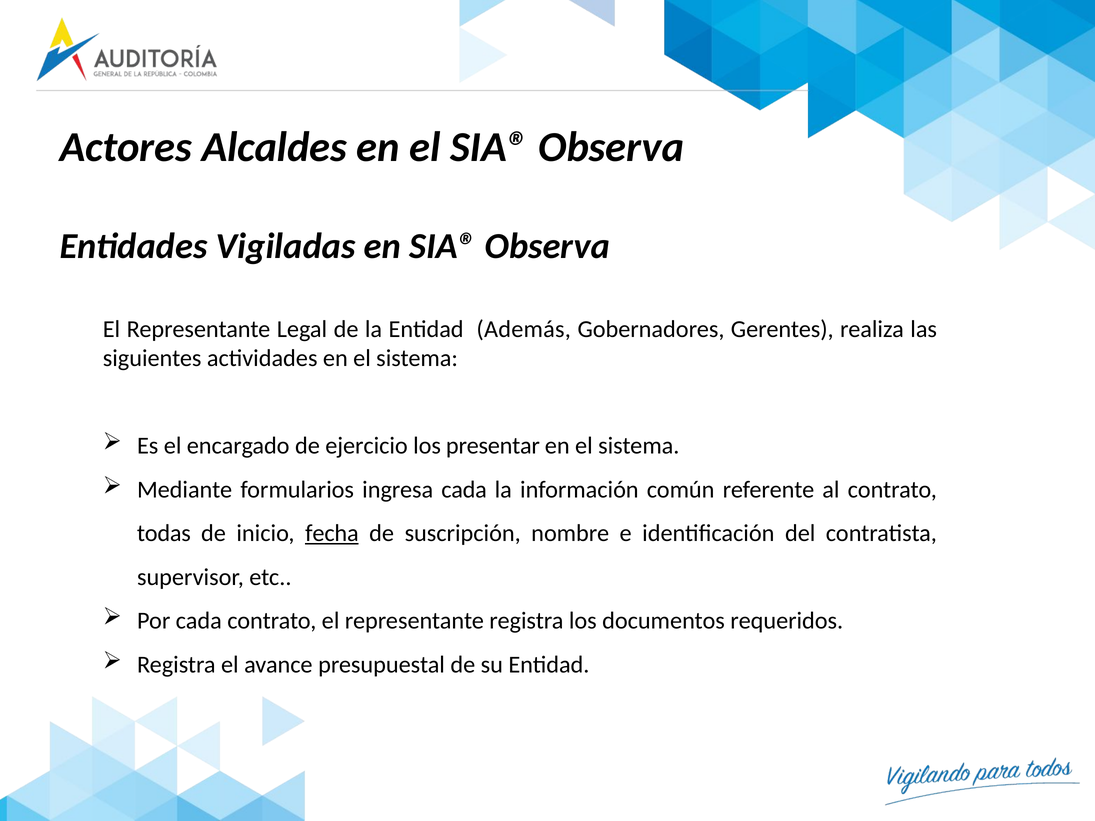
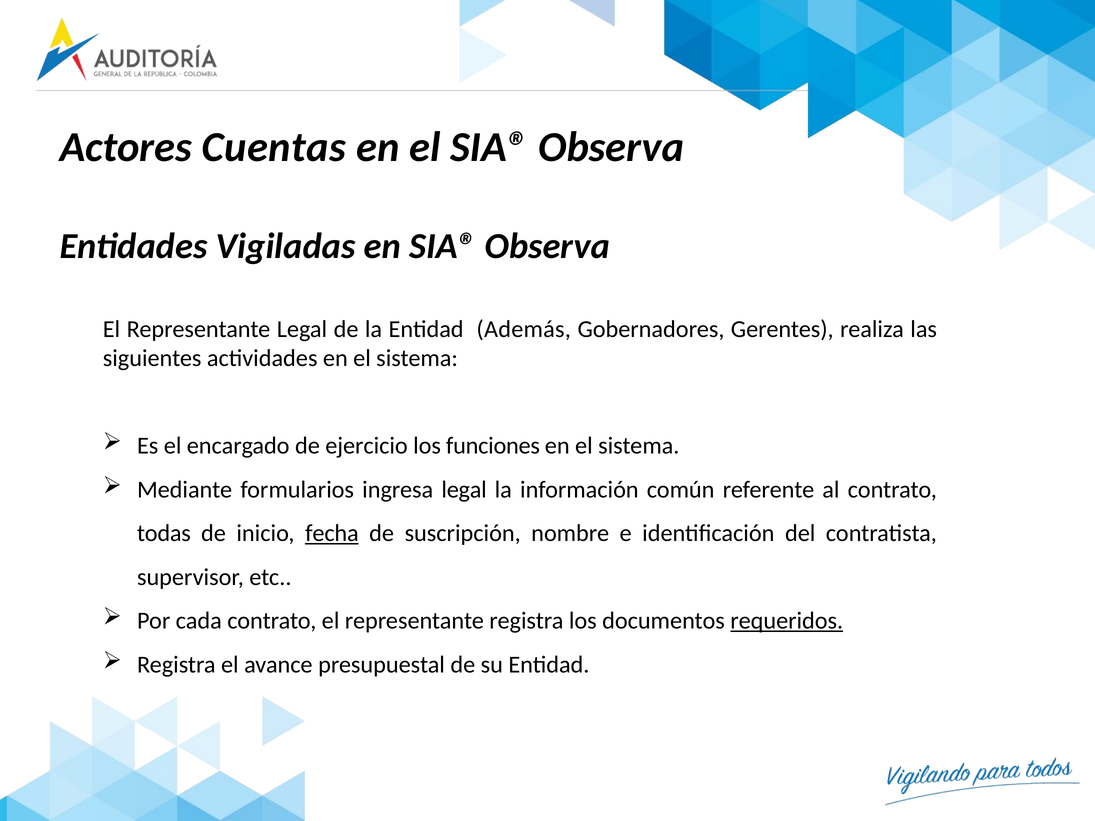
Alcaldes: Alcaldes -> Cuentas
presentar: presentar -> funciones
ingresa cada: cada -> legal
requeridos underline: none -> present
